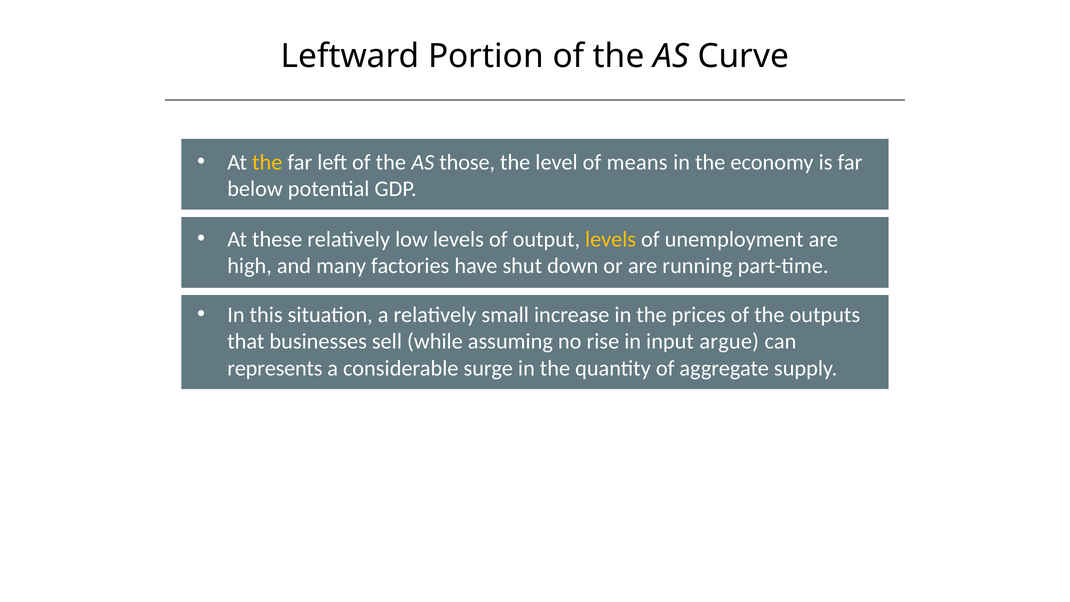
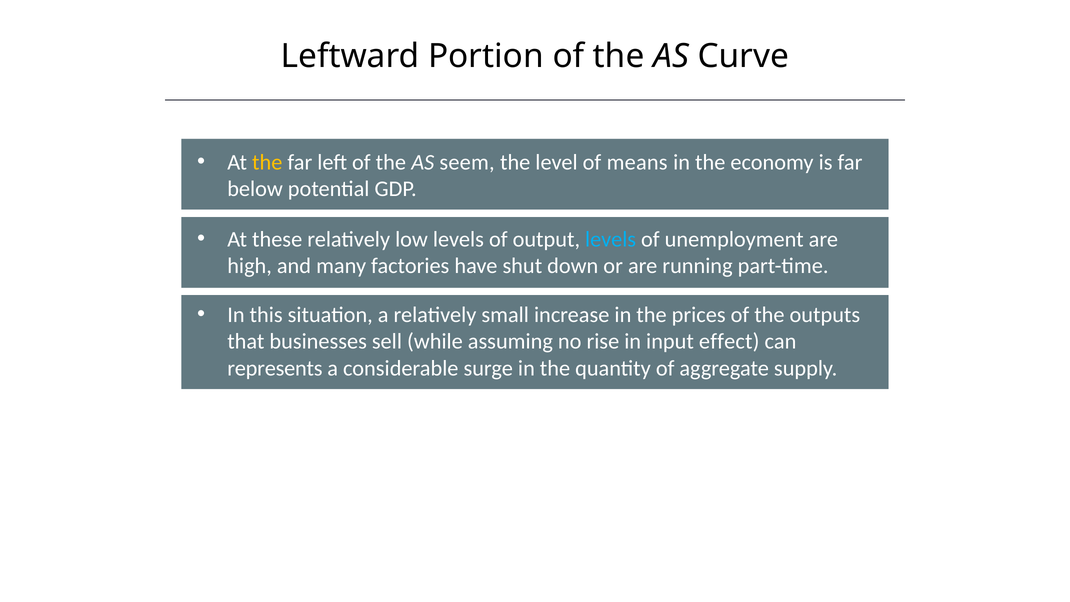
those: those -> seem
levels at (611, 239) colour: yellow -> light blue
argue: argue -> effect
